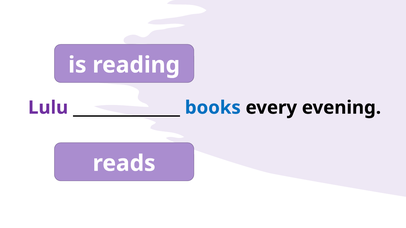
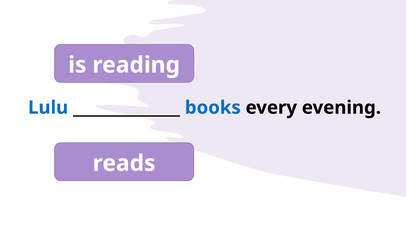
Lulu colour: purple -> blue
